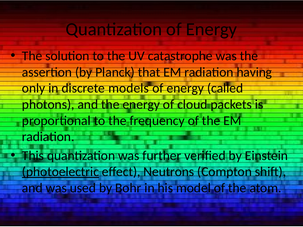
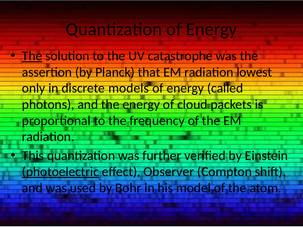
The at (32, 56) underline: none -> present
having: having -> lowest
Neutrons: Neutrons -> Observer
